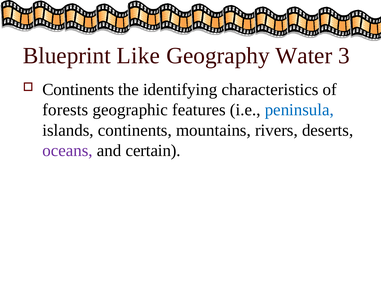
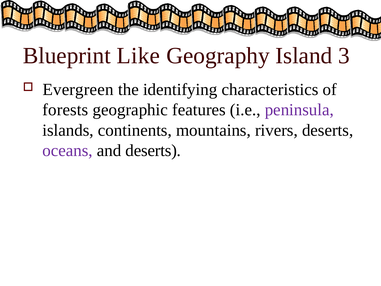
Water: Water -> Island
Continents at (78, 89): Continents -> Evergreen
peninsula colour: blue -> purple
and certain: certain -> deserts
